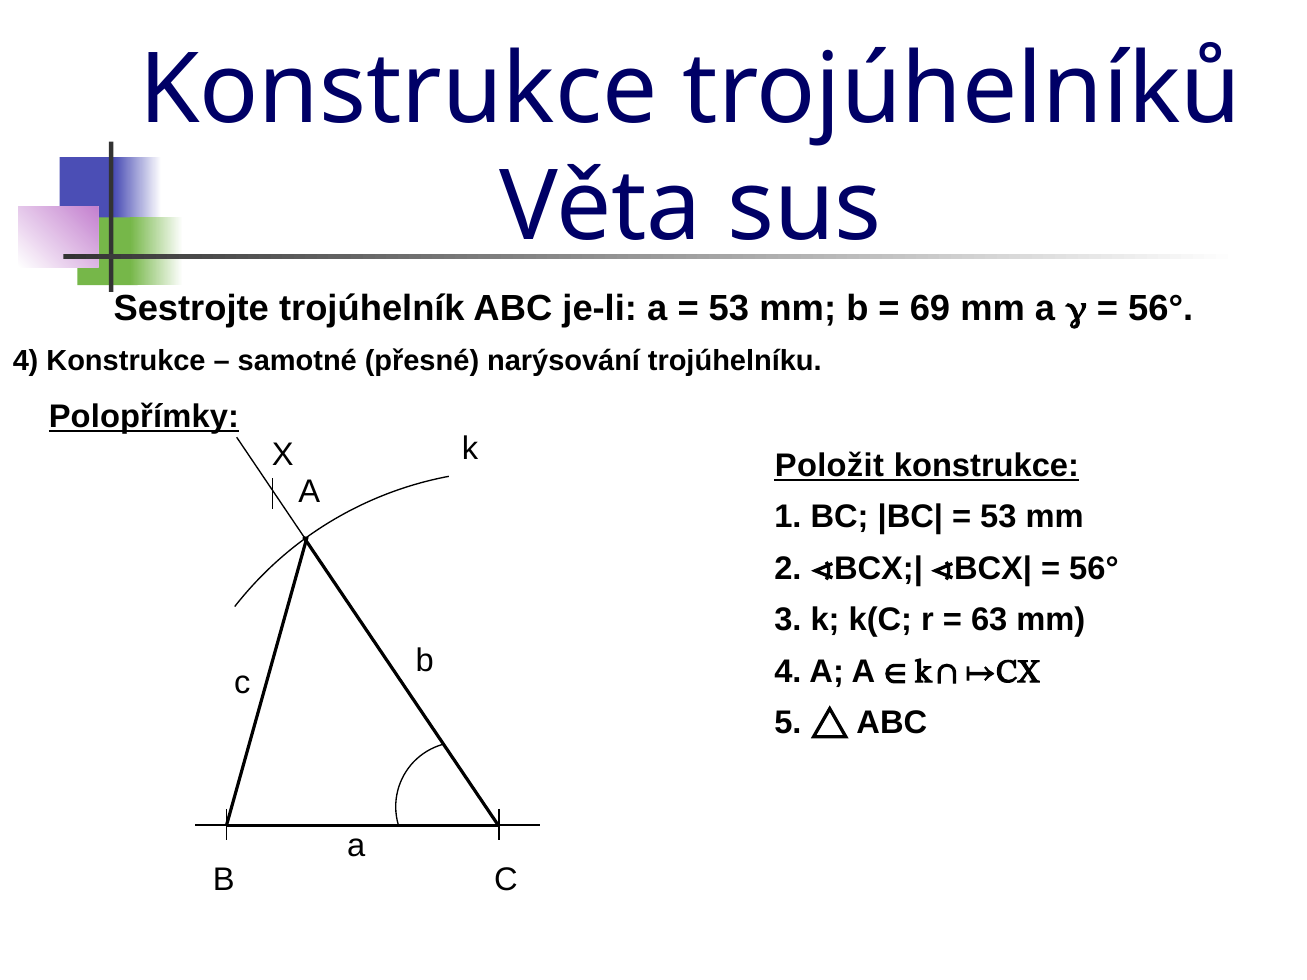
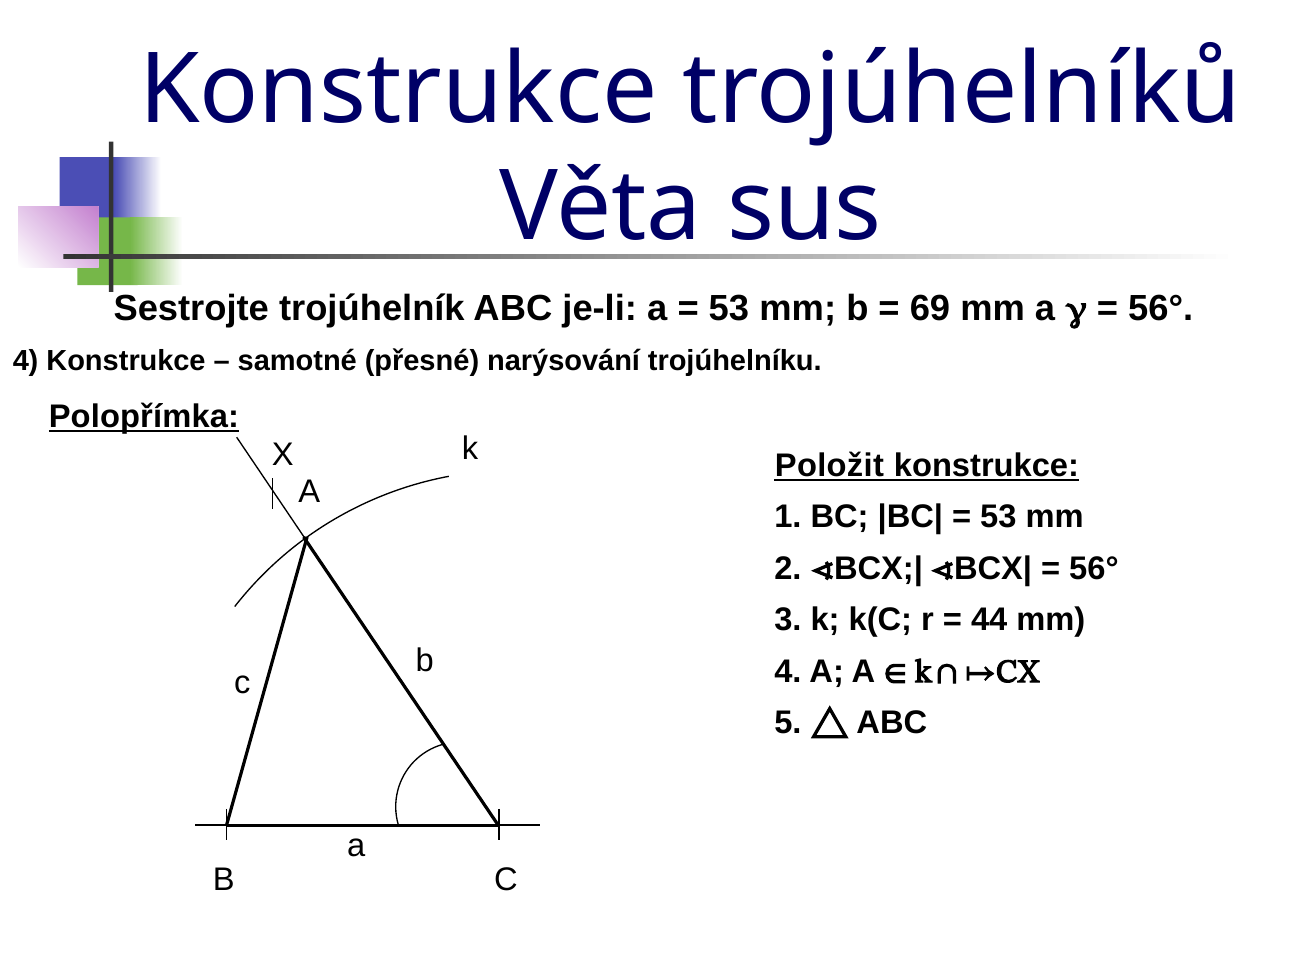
Polopřímky: Polopřímky -> Polopřímka
63: 63 -> 44
